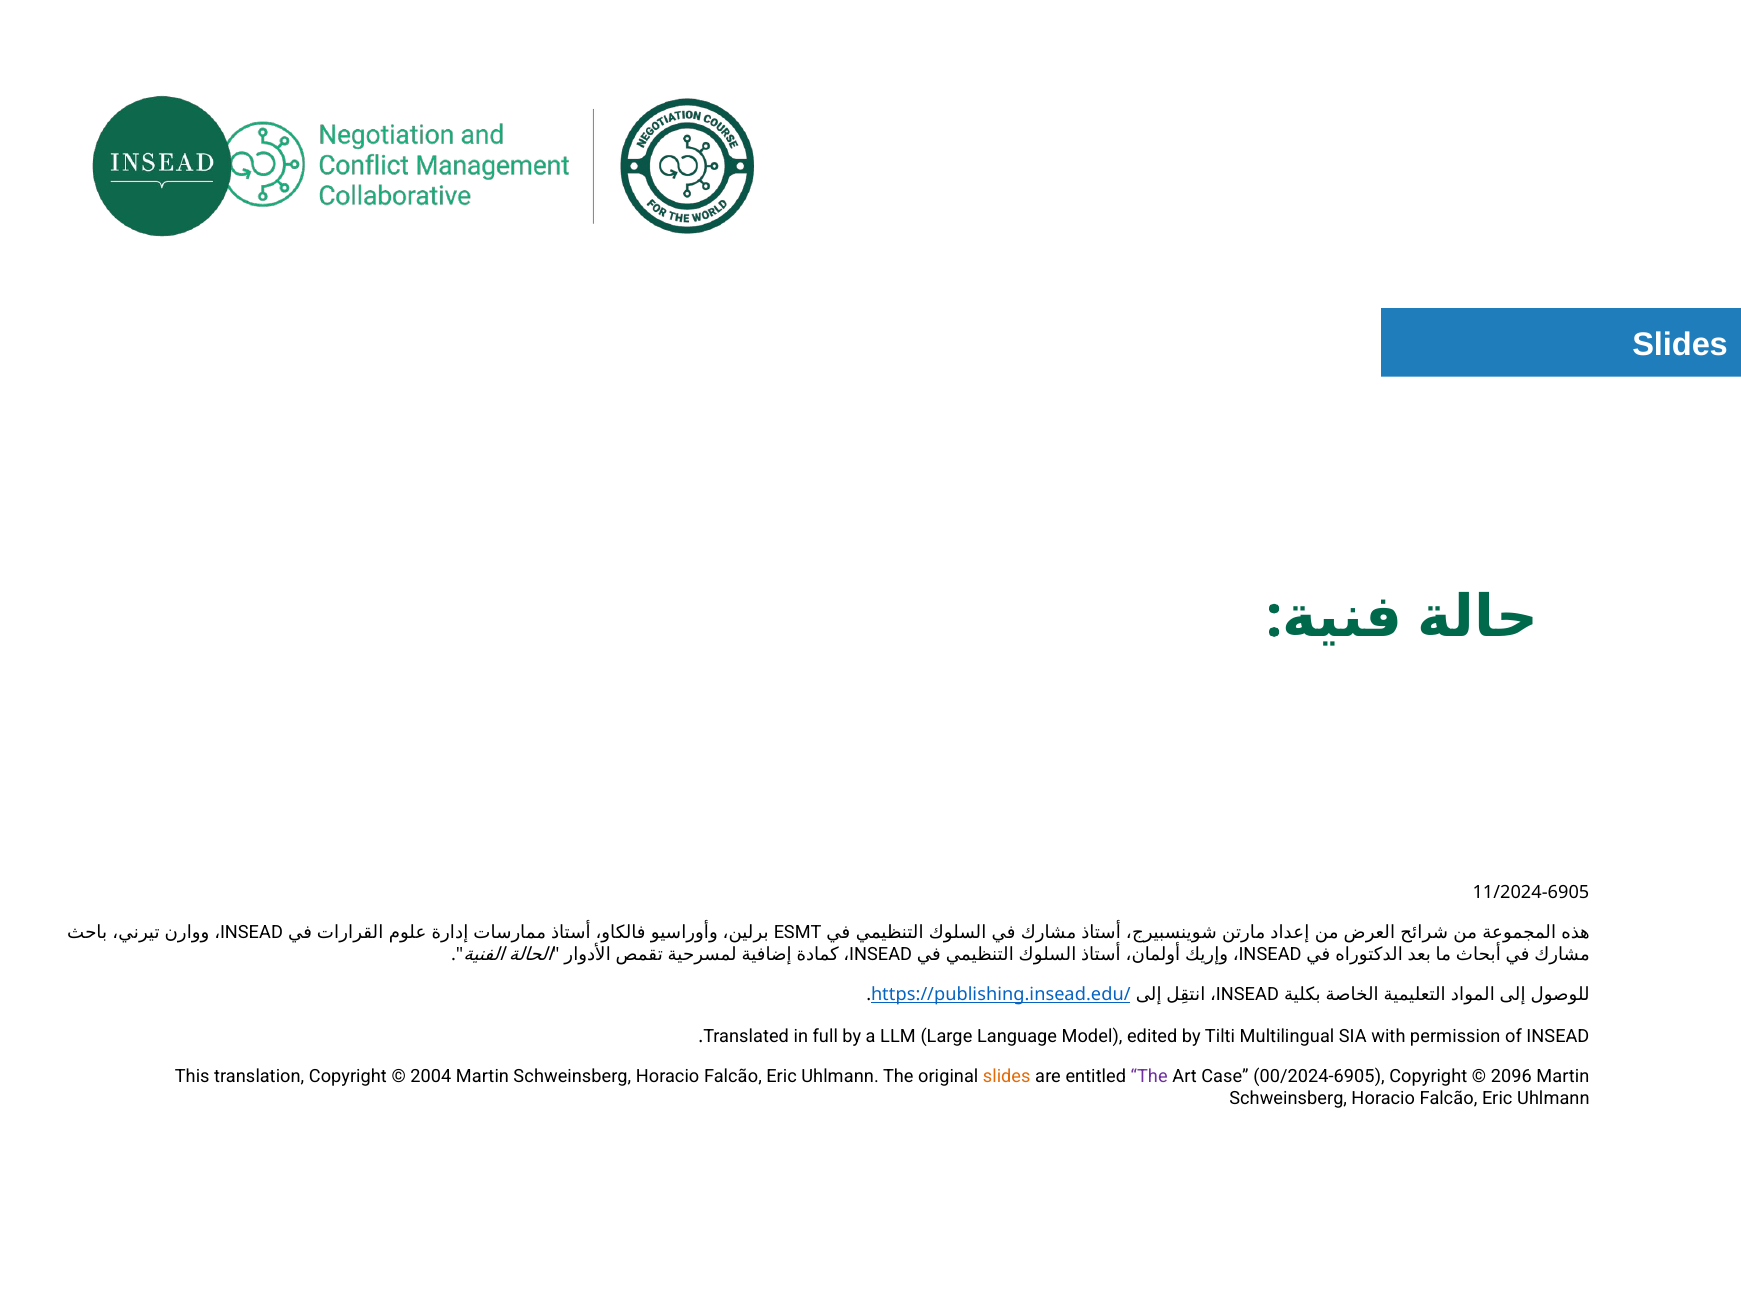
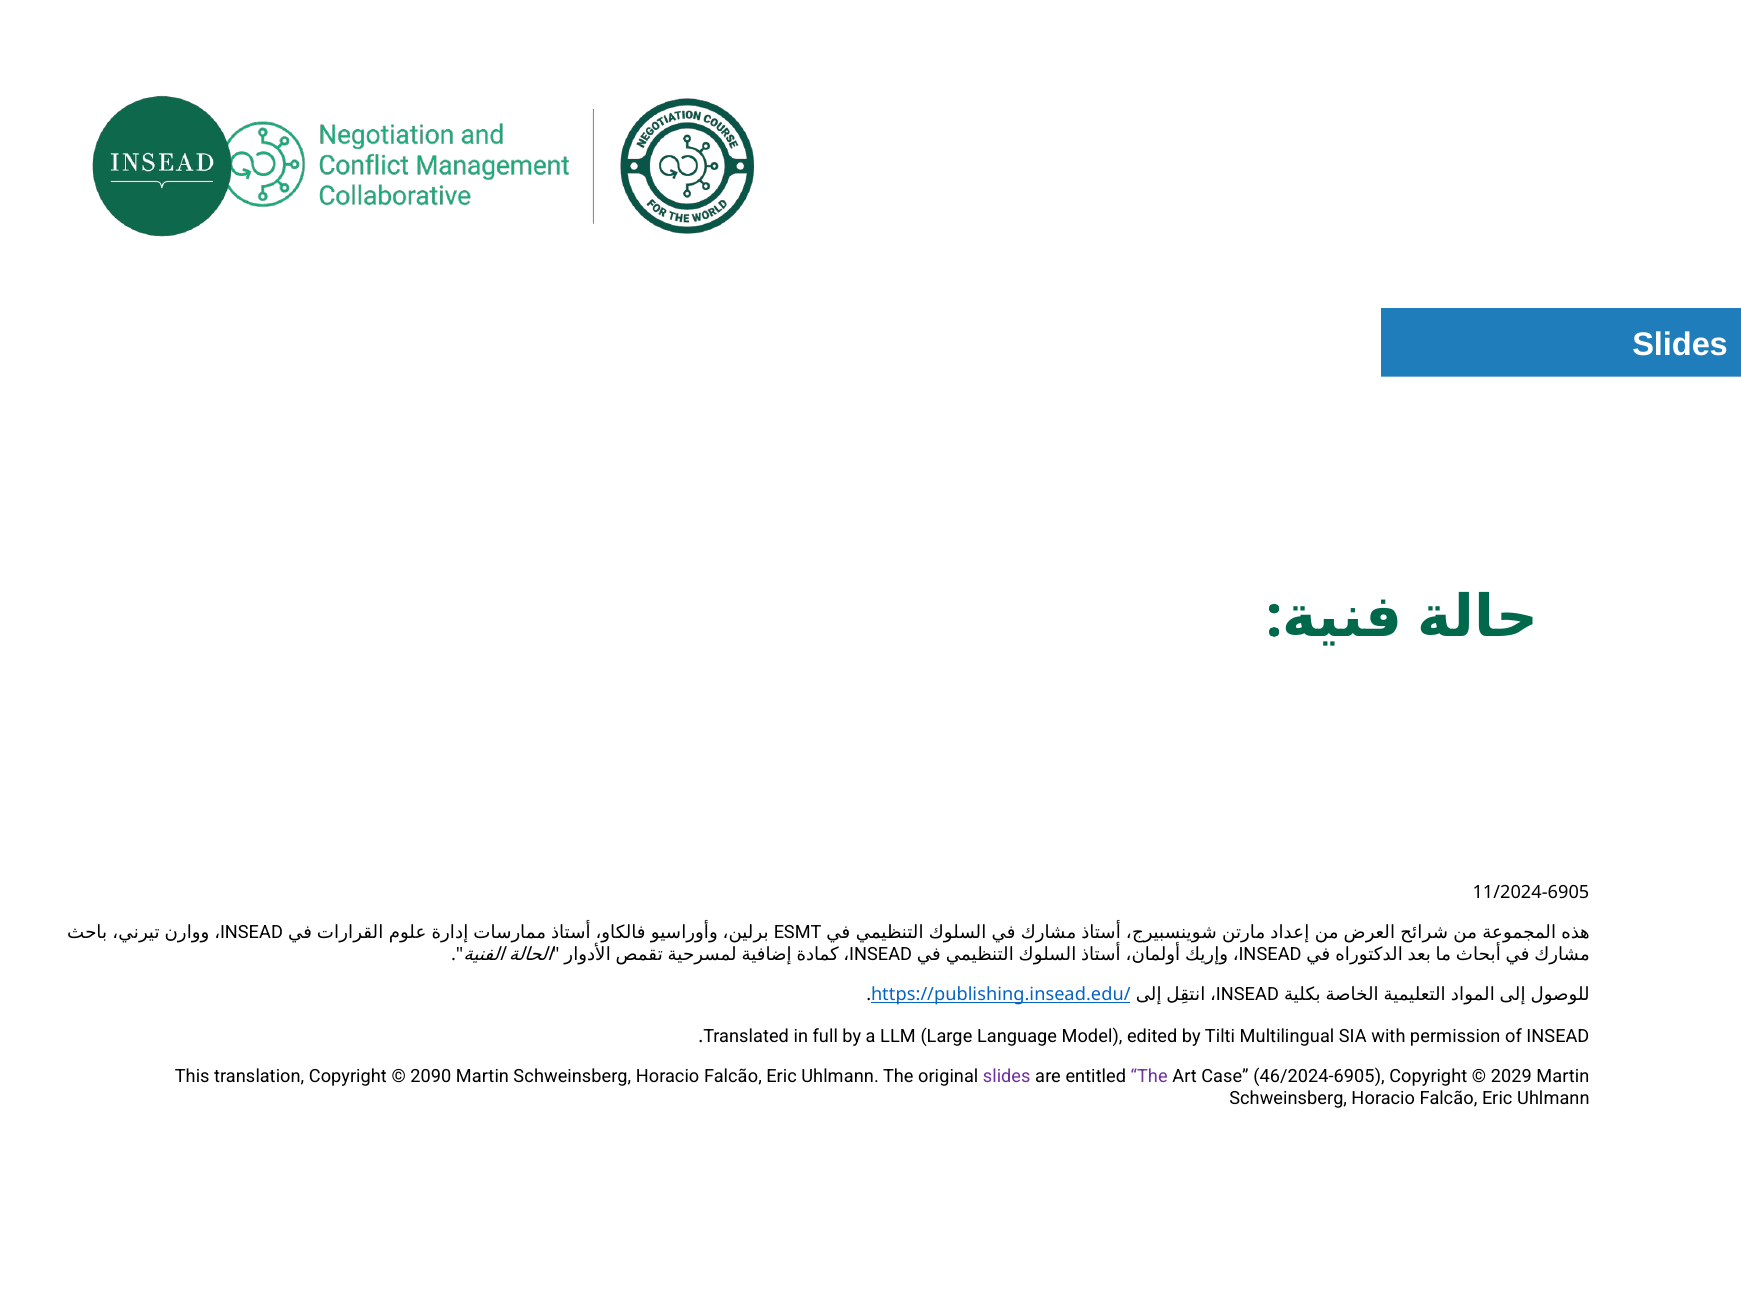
2004: 2004 -> 2090
slides at (1007, 1077) colour: orange -> purple
00/2024-6905: 00/2024-6905 -> 46/2024-6905
2096: 2096 -> 2029
